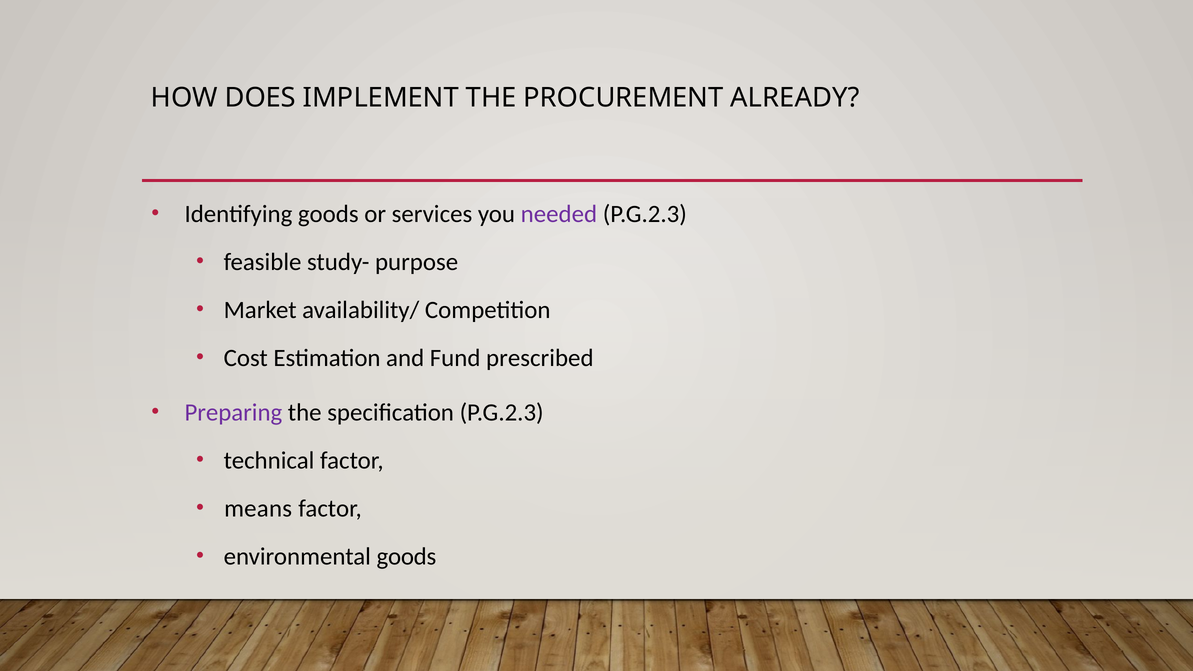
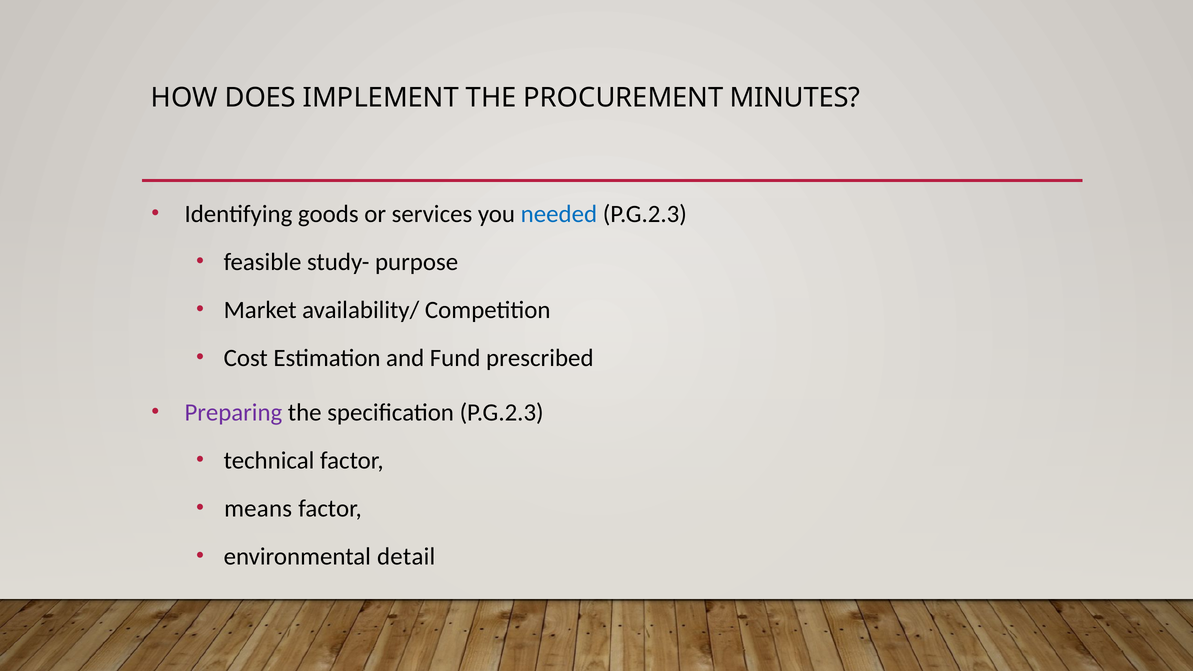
ALREADY: ALREADY -> MINUTES
needed colour: purple -> blue
environmental goods: goods -> detail
